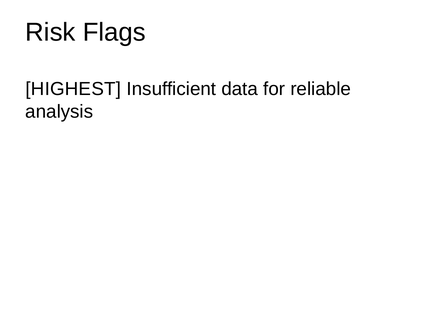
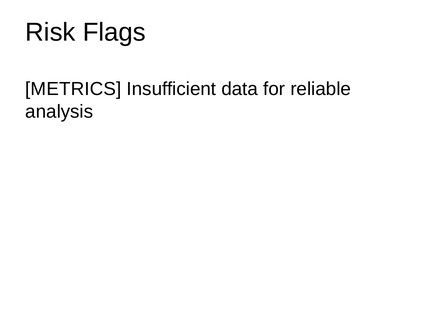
HIGHEST: HIGHEST -> METRICS
